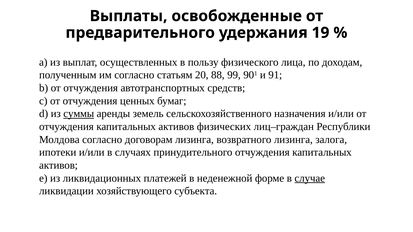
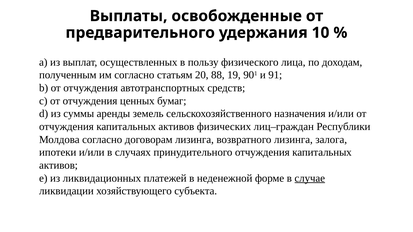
19: 19 -> 10
99: 99 -> 19
суммы underline: present -> none
